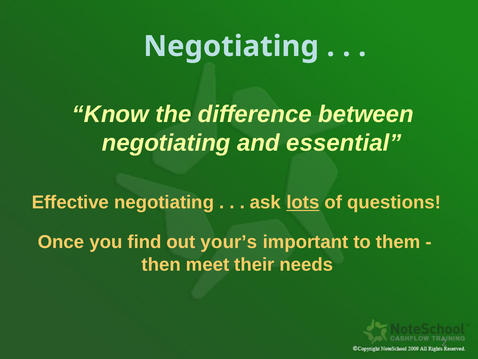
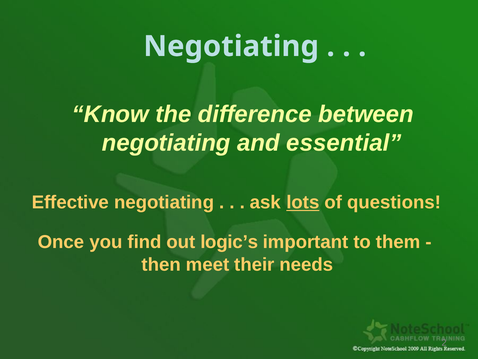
your’s: your’s -> logic’s
